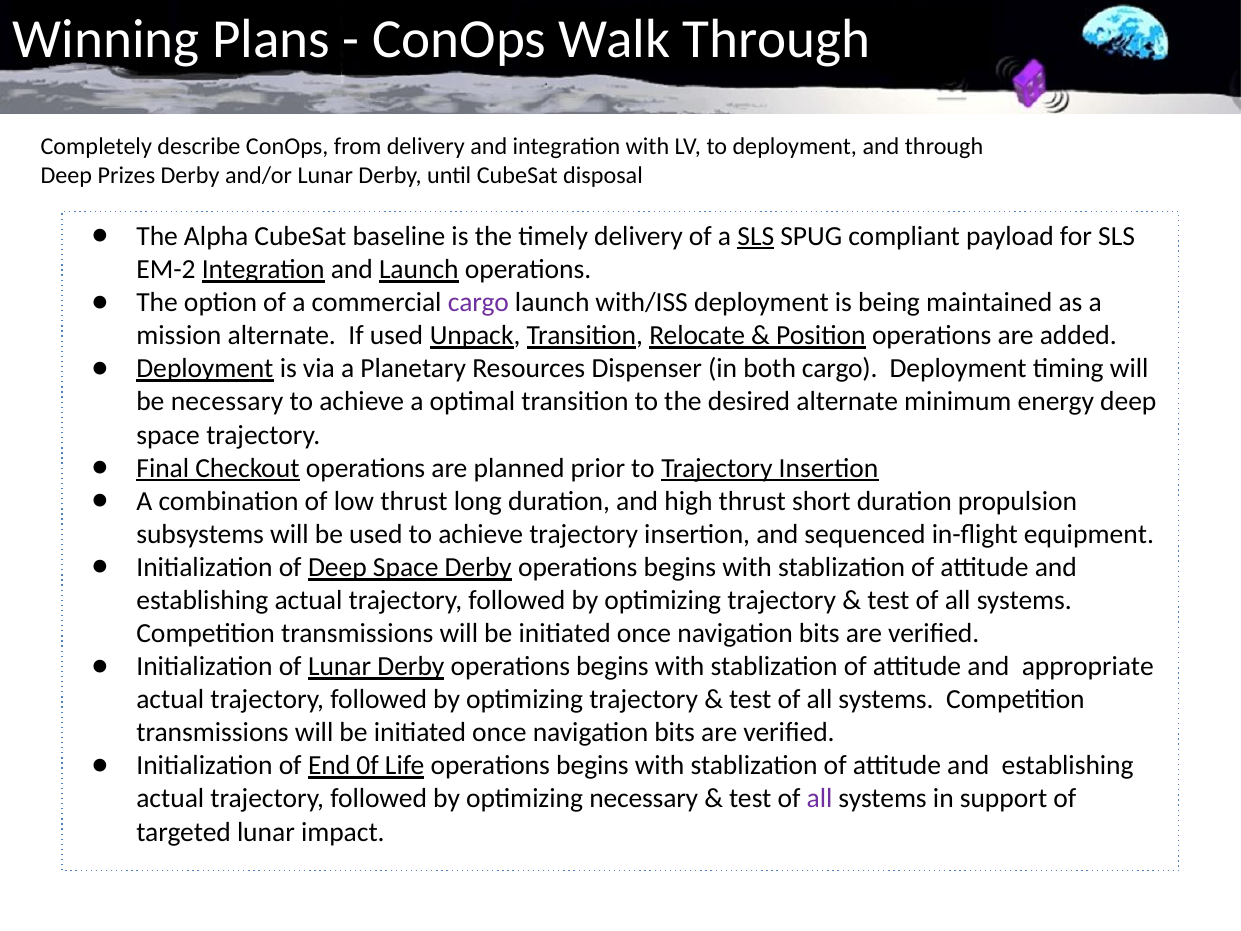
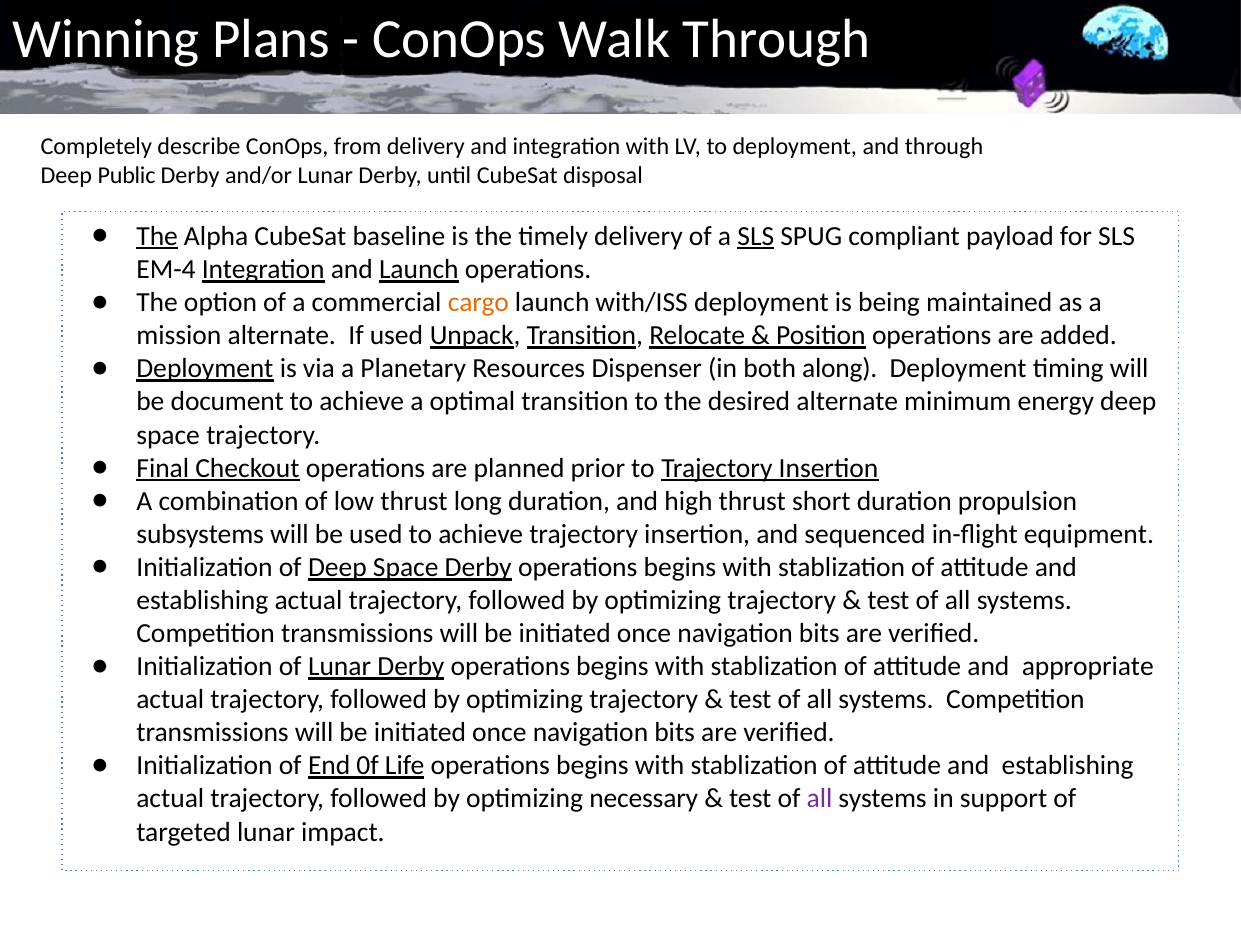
Prizes: Prizes -> Public
The at (157, 236) underline: none -> present
EM-2: EM-2 -> EM-4
cargo at (478, 303) colour: purple -> orange
both cargo: cargo -> along
be necessary: necessary -> document
